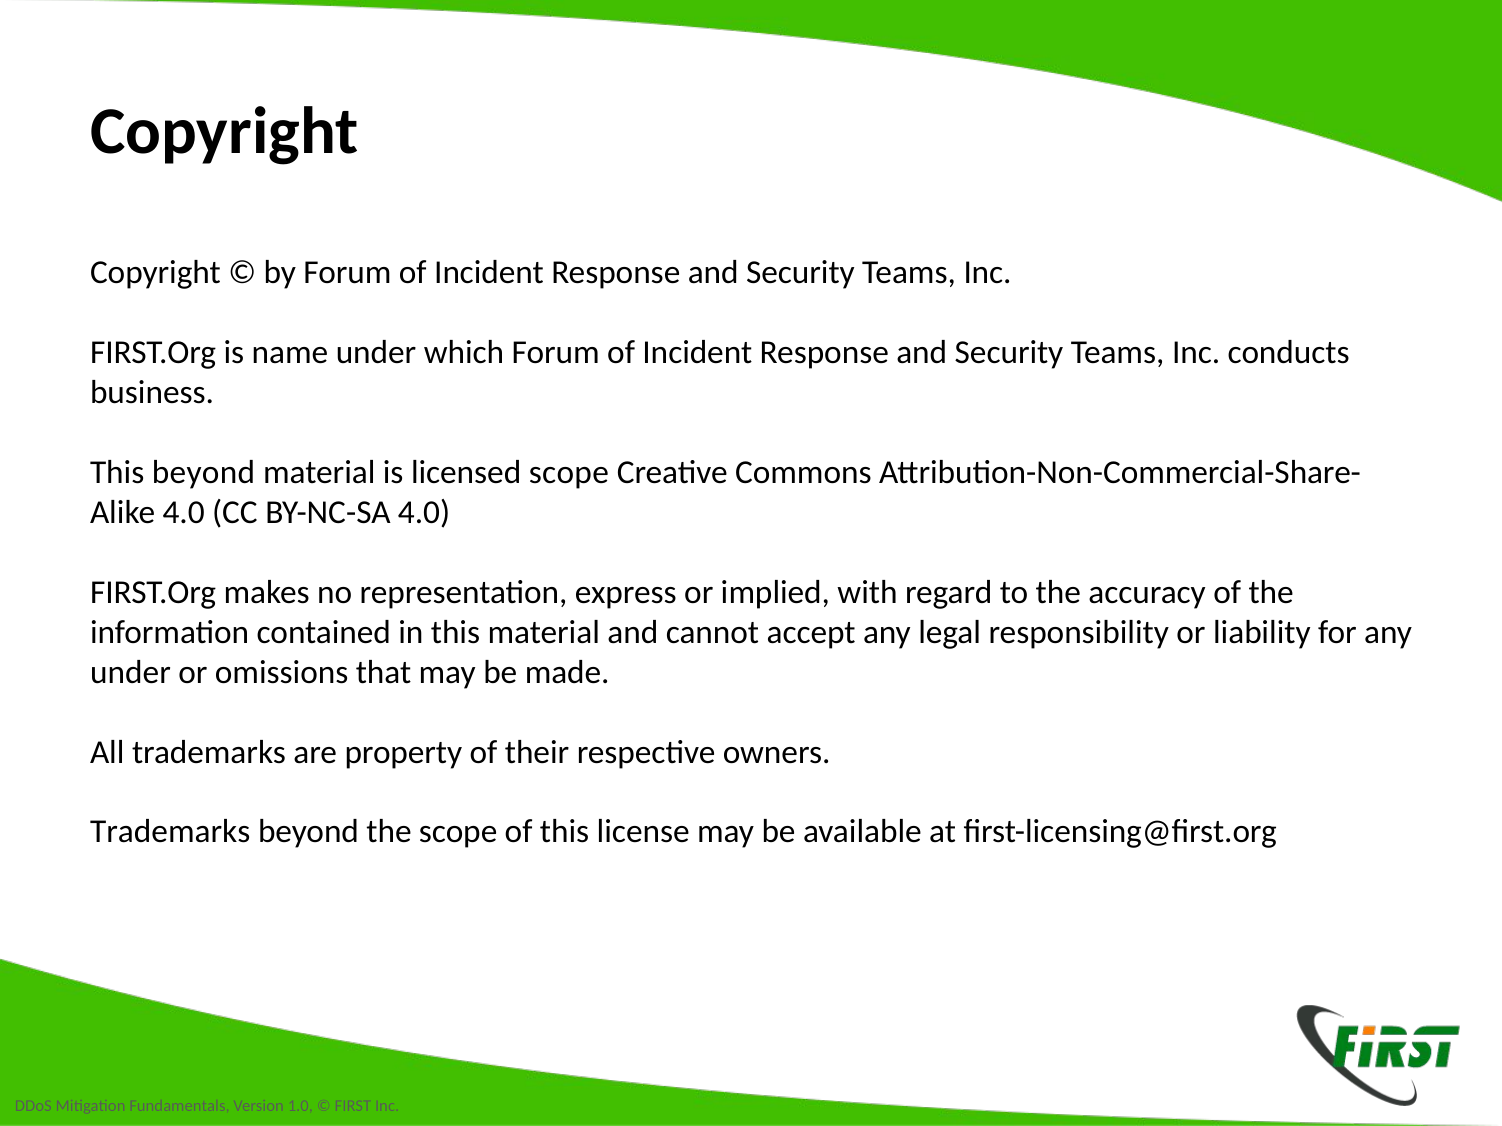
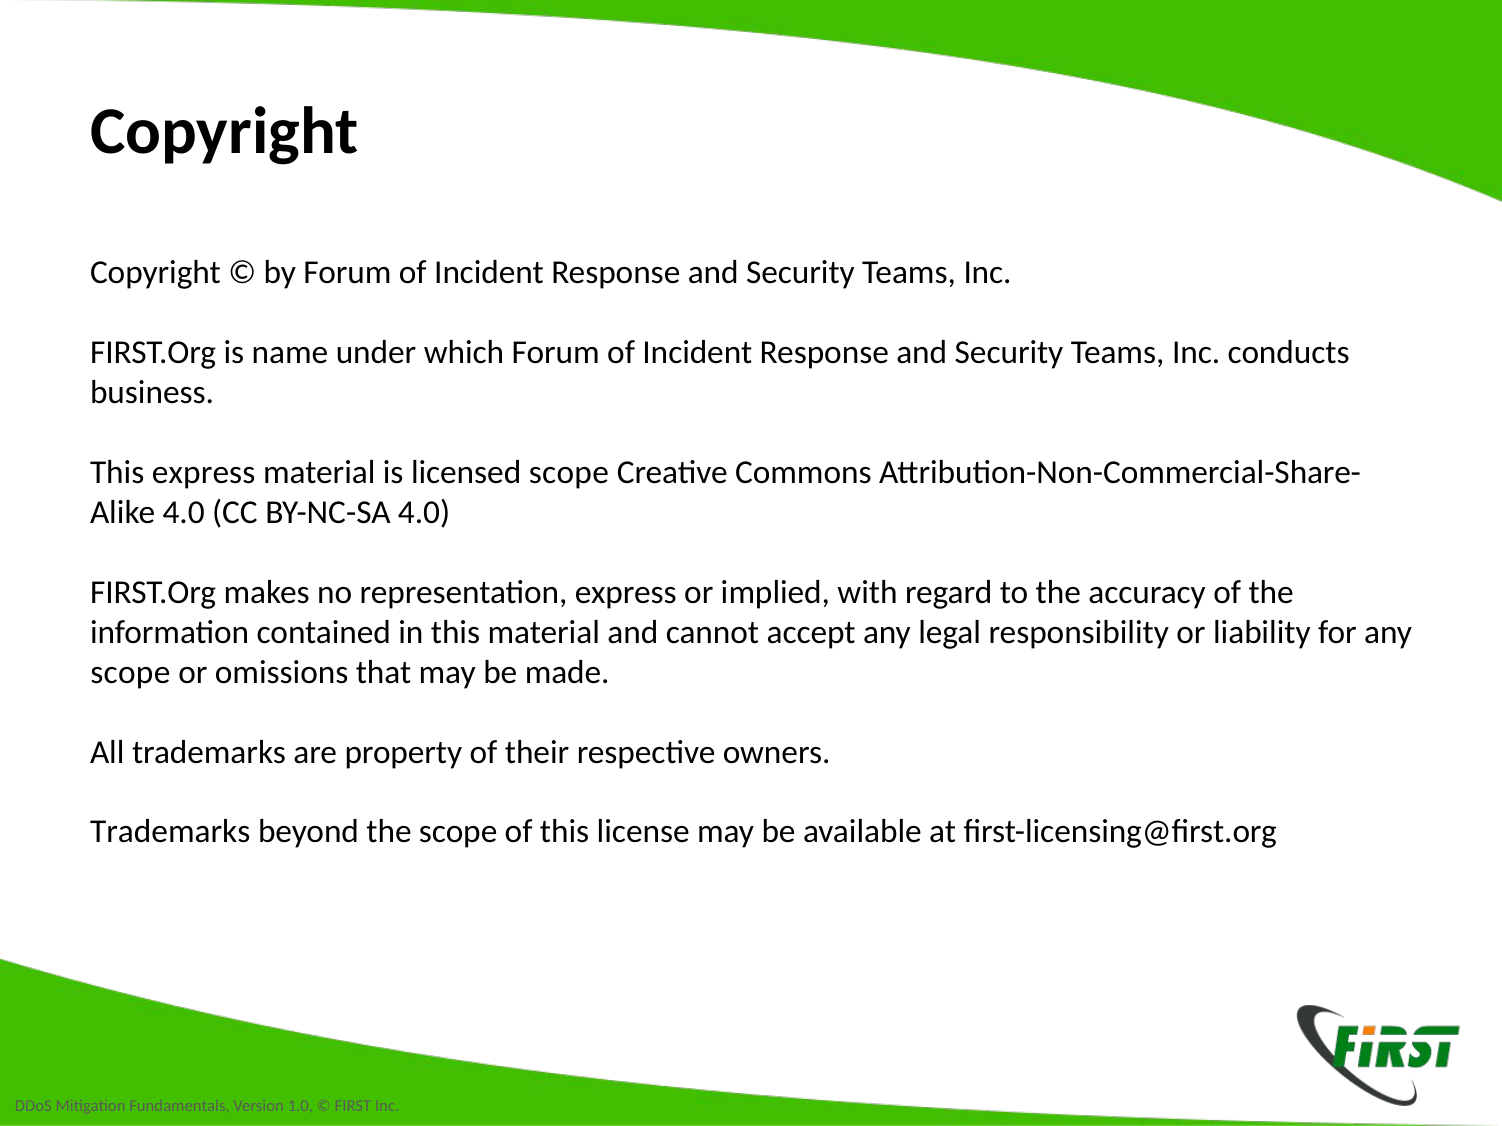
This beyond: beyond -> express
under at (131, 672): under -> scope
